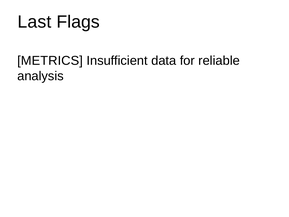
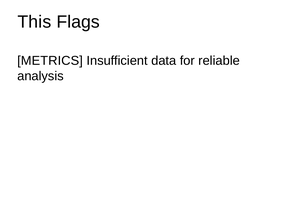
Last: Last -> This
